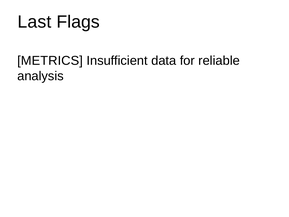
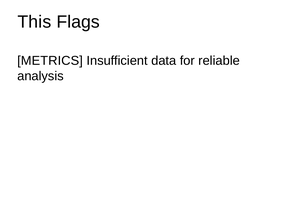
Last: Last -> This
